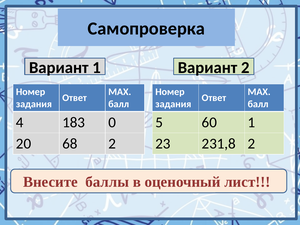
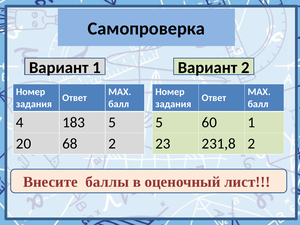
183 0: 0 -> 5
